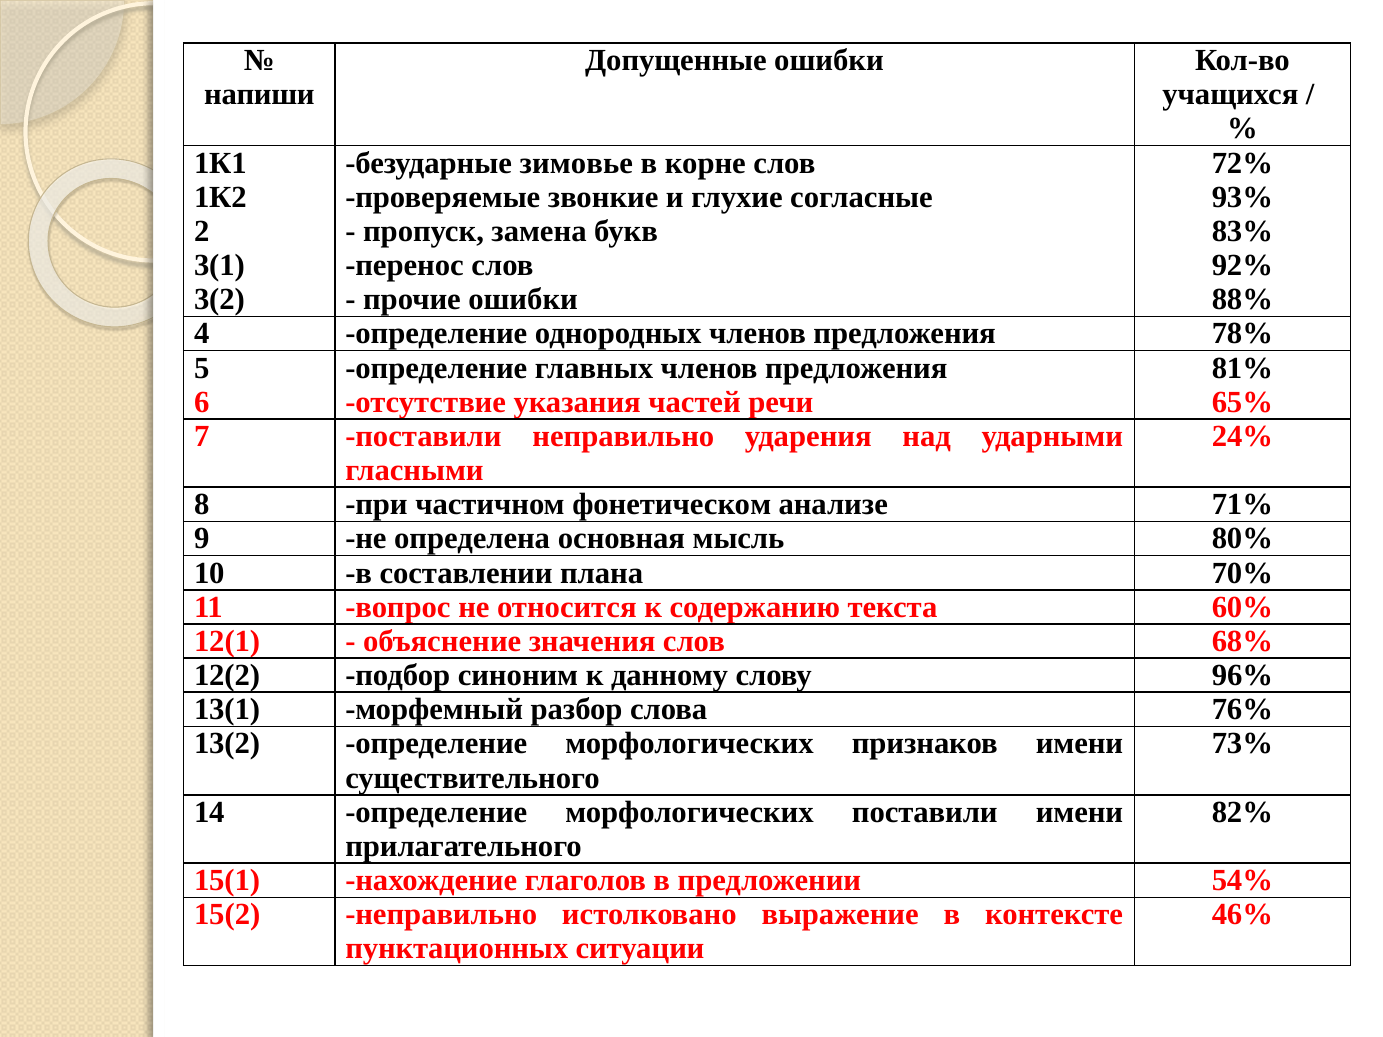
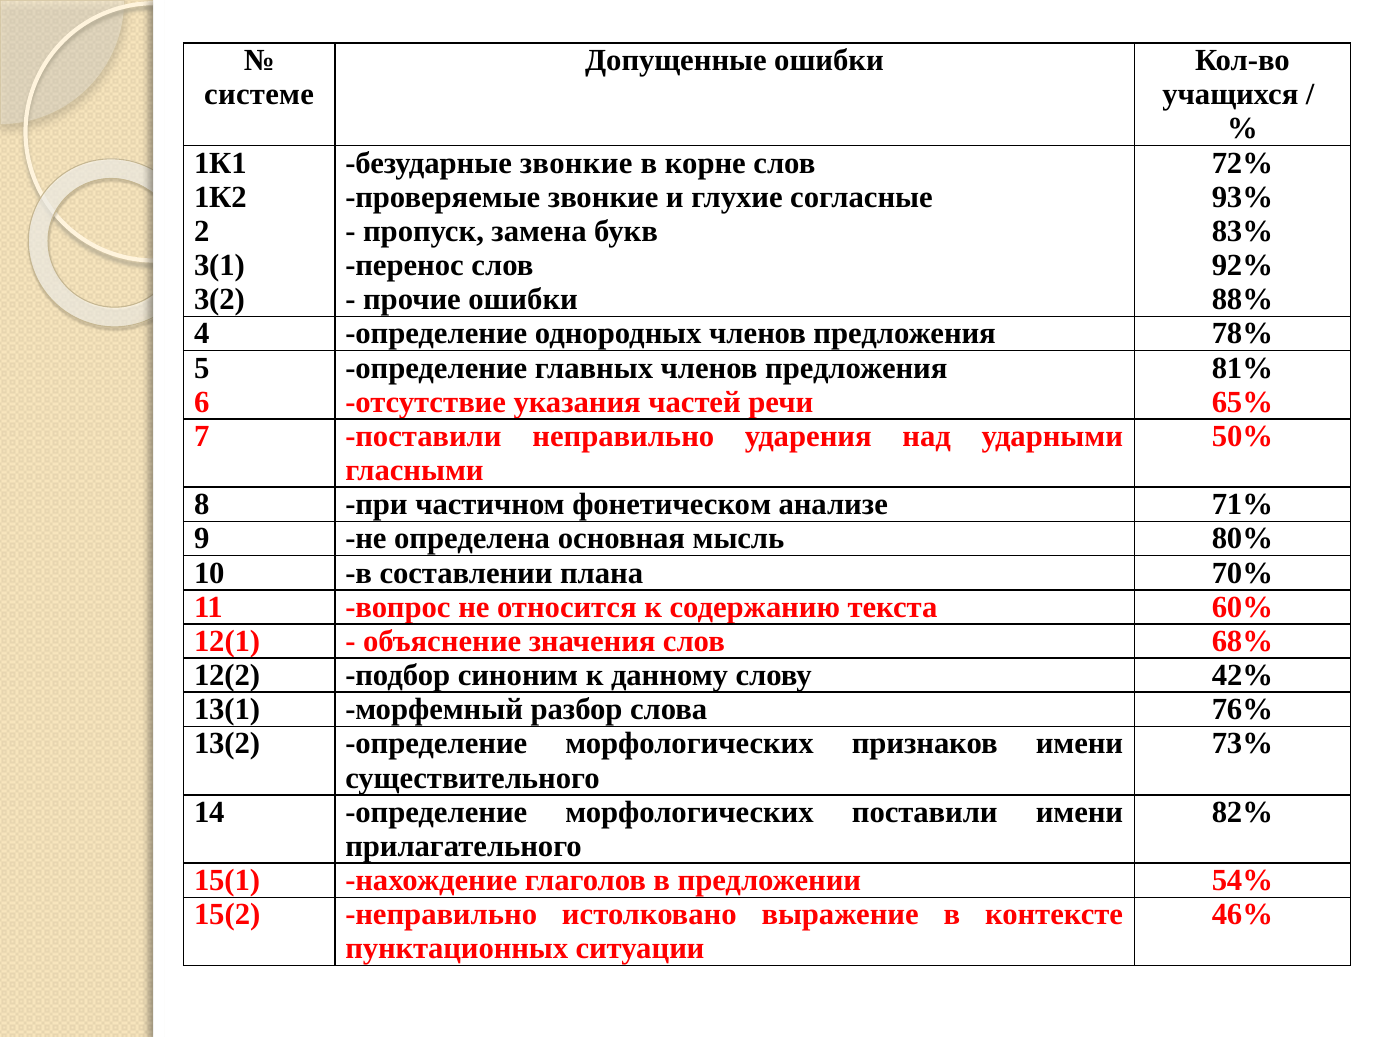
напиши: напиши -> системе
безударные зимовье: зимовье -> звонкие
24%: 24% -> 50%
96%: 96% -> 42%
